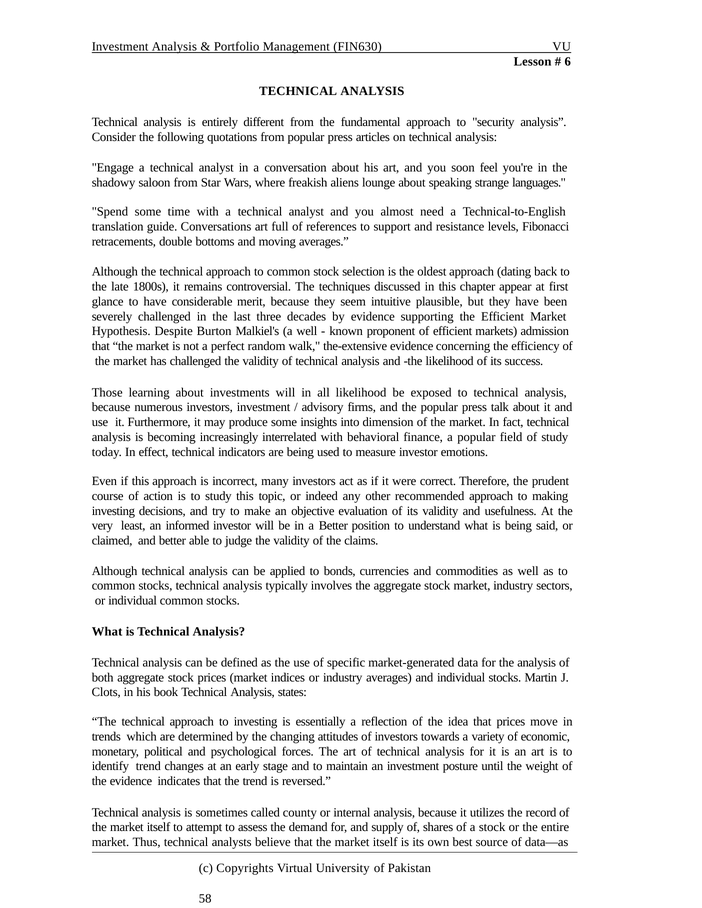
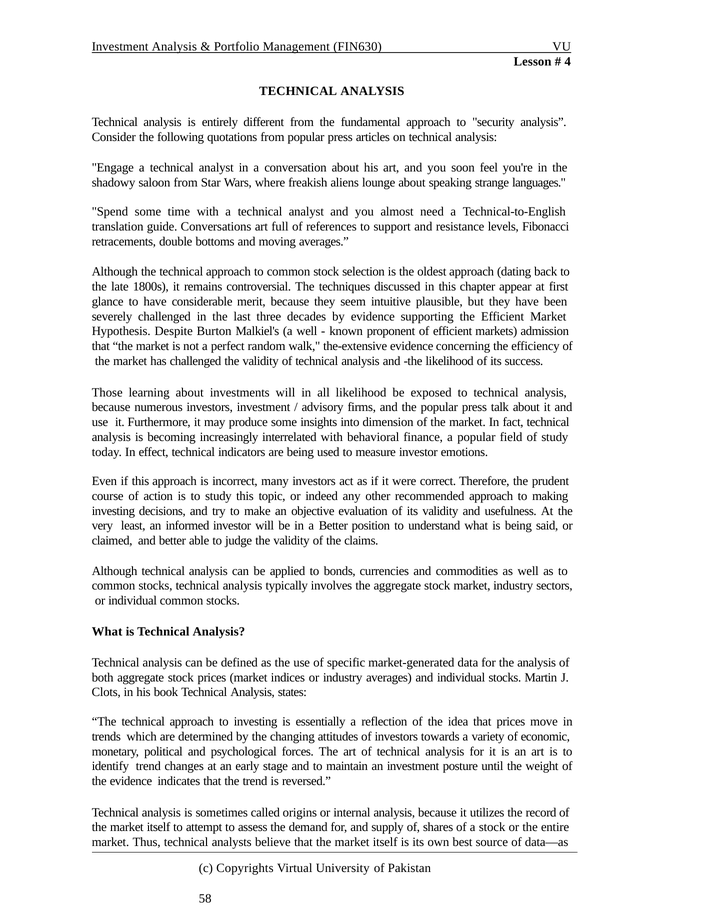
6: 6 -> 4
county: county -> origins
